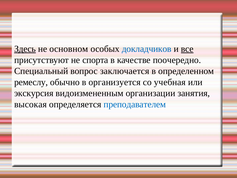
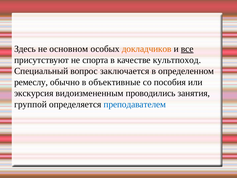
Здесь underline: present -> none
докладчиков colour: blue -> orange
поочередно: поочередно -> культпоход
организуется: организуется -> объективные
учебная: учебная -> пособия
организации: организации -> проводились
высокая: высокая -> группой
